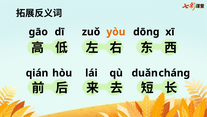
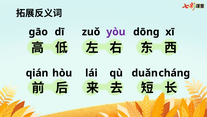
yòu colour: orange -> purple
